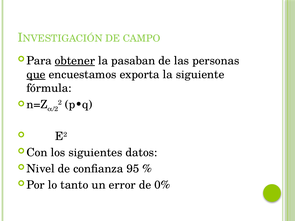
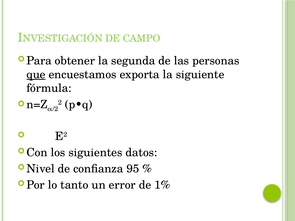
obtener underline: present -> none
pasaban: pasaban -> segunda
0%: 0% -> 1%
